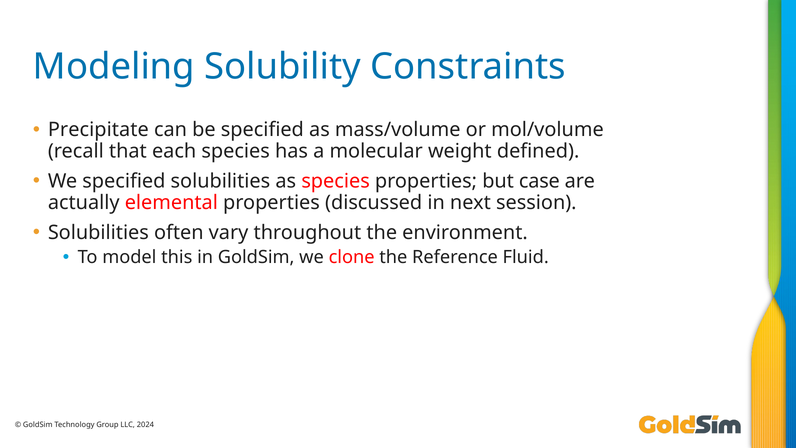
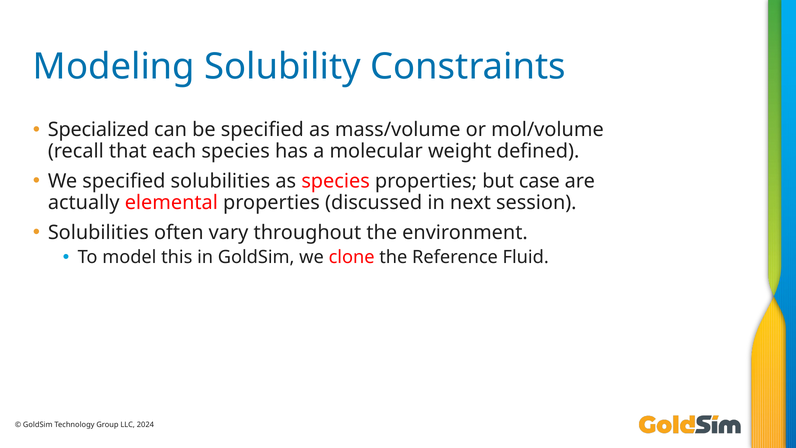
Precipitate: Precipitate -> Specialized
